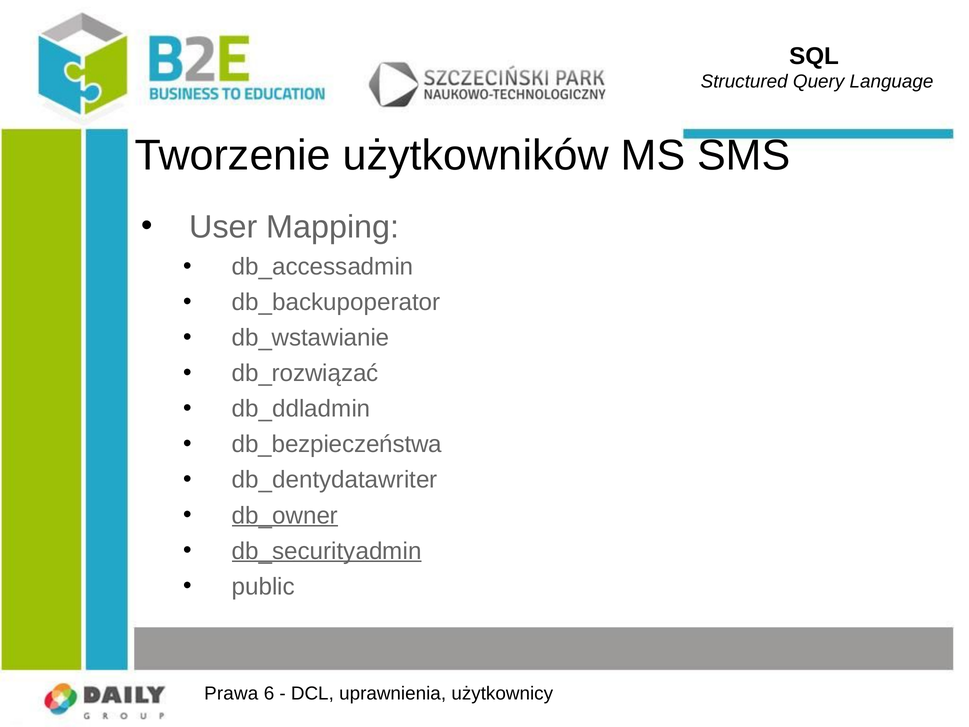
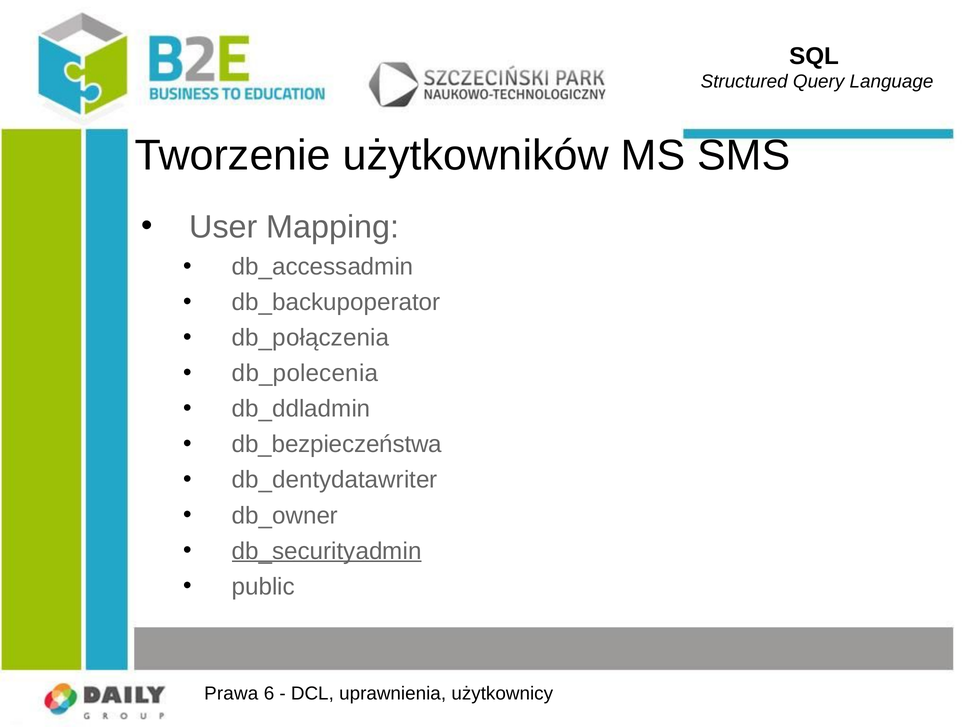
db_wstawianie: db_wstawianie -> db_połączenia
db_rozwiązać: db_rozwiązać -> db_polecenia
db_owner underline: present -> none
